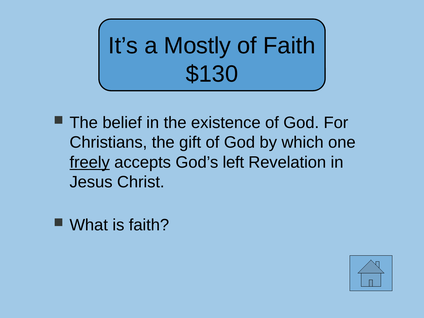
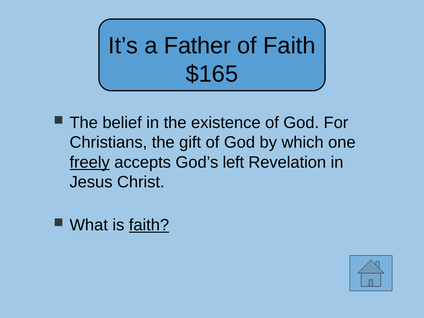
Mostly: Mostly -> Father
$130: $130 -> $165
faith at (149, 225) underline: none -> present
